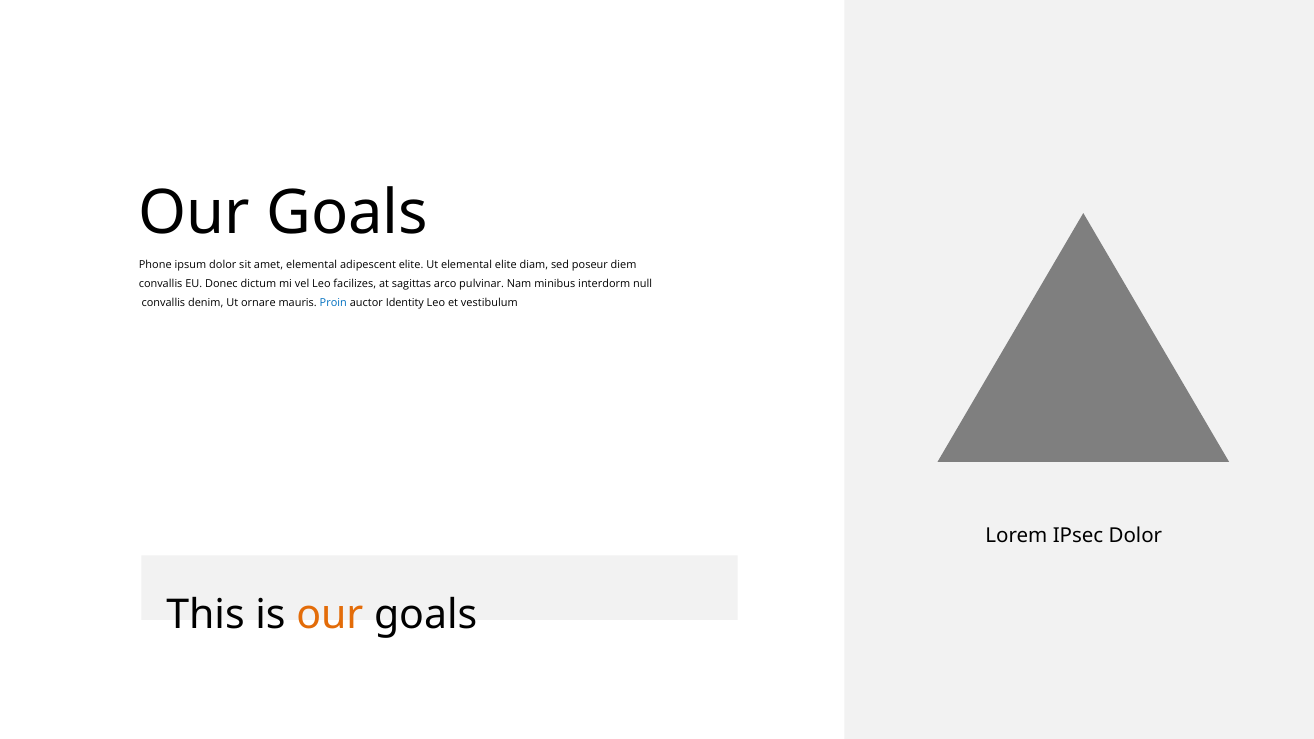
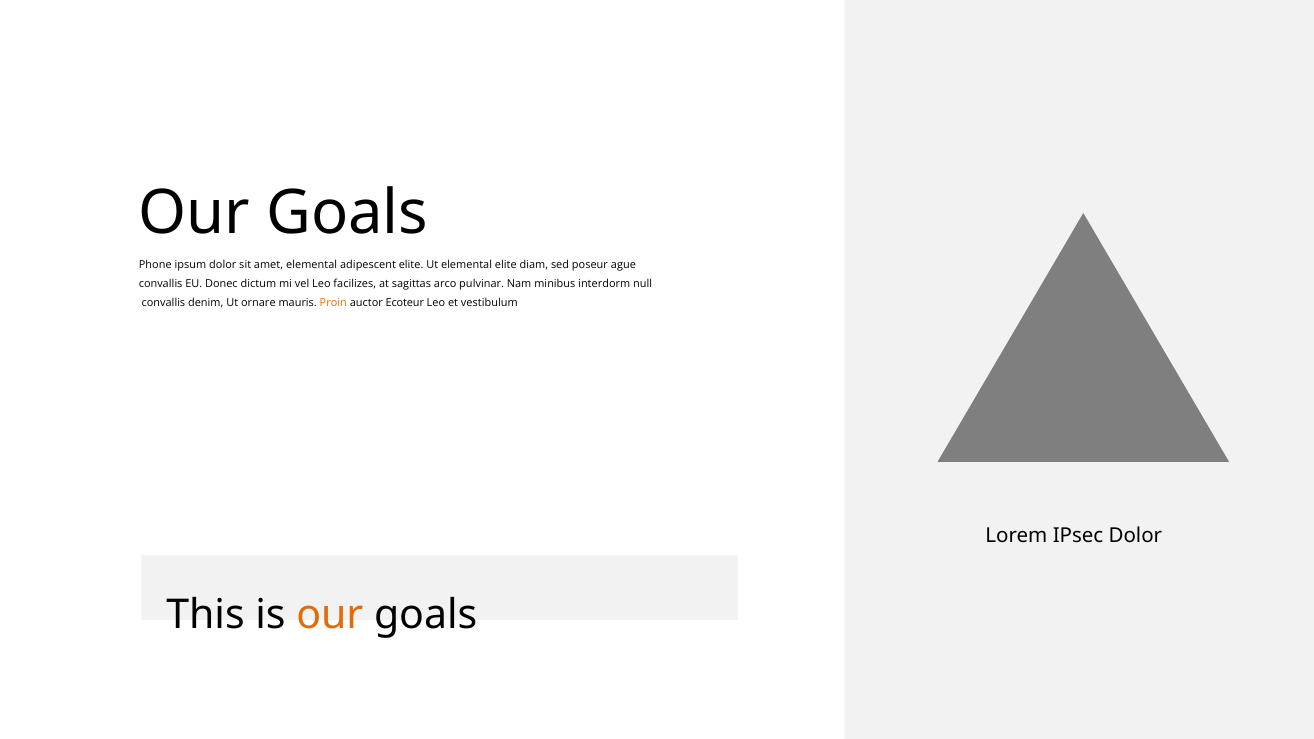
diem: diem -> ague
Proin colour: blue -> orange
Identity: Identity -> Ecoteur
